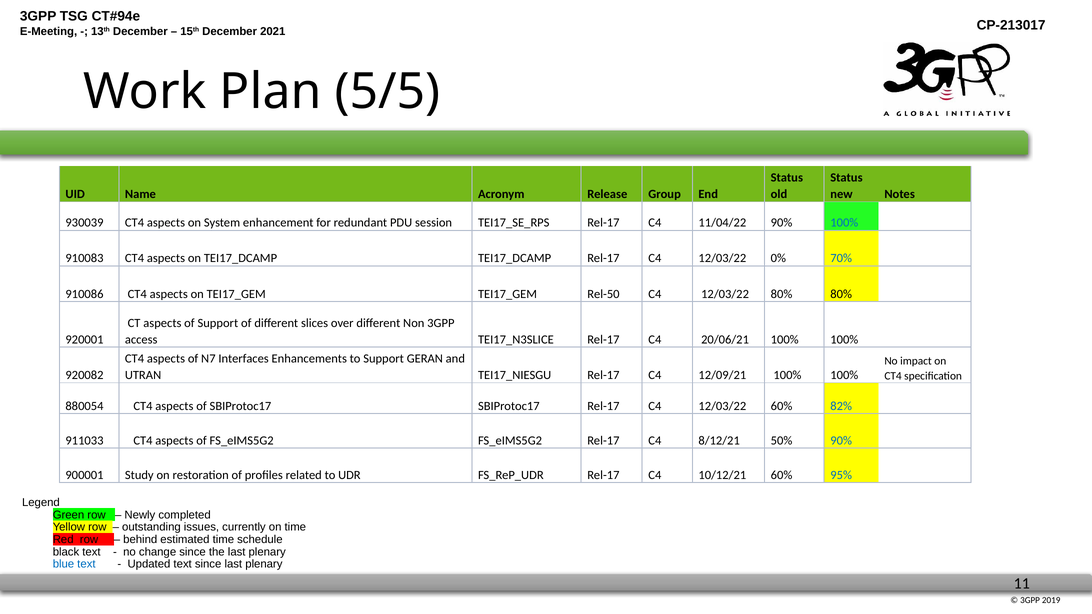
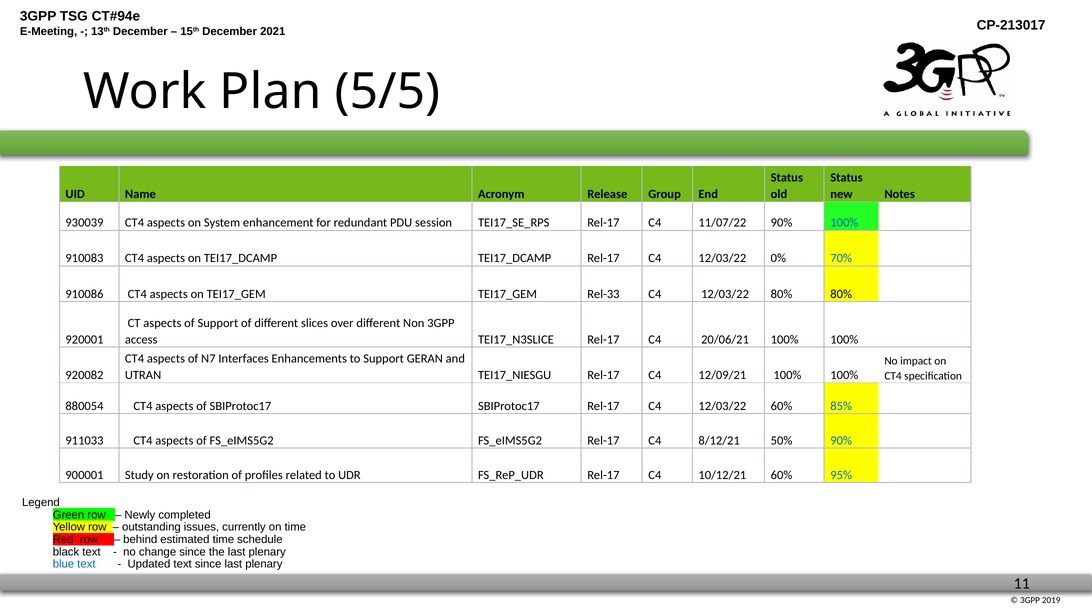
11/04/22: 11/04/22 -> 11/07/22
Rel-50: Rel-50 -> Rel-33
82%: 82% -> 85%
